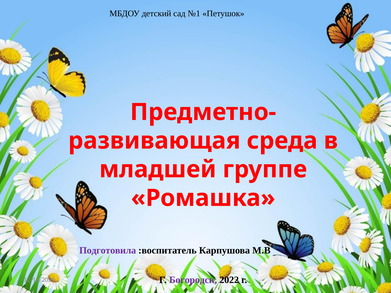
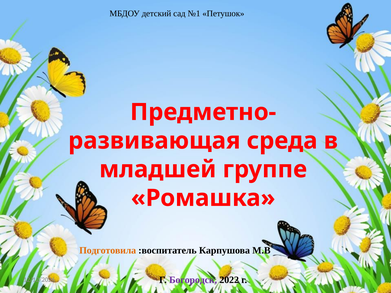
Подготовила colour: purple -> orange
